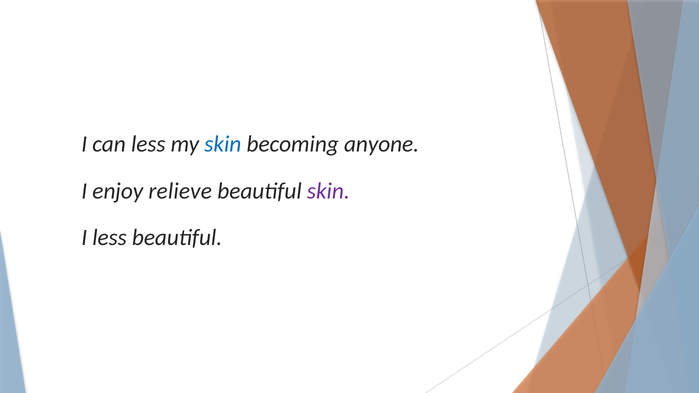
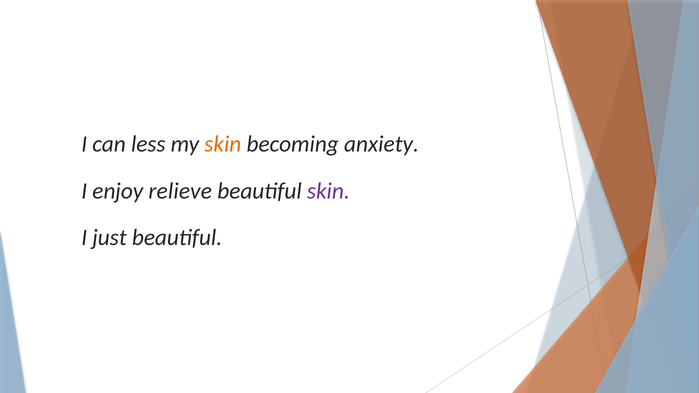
skin at (223, 144) colour: blue -> orange
anyone: anyone -> anxiety
I less: less -> just
